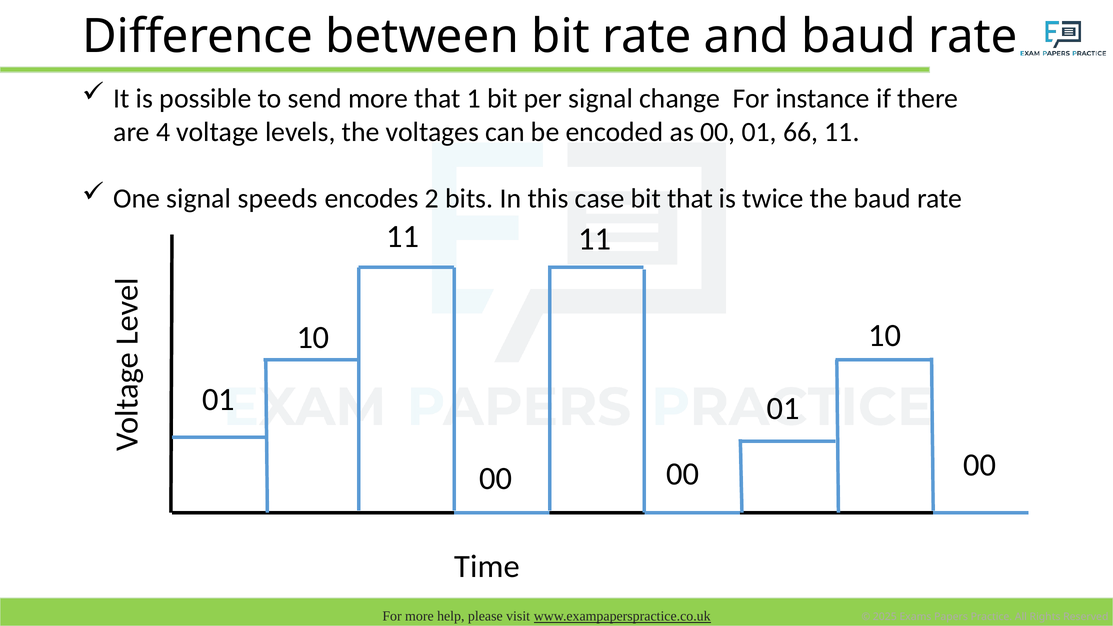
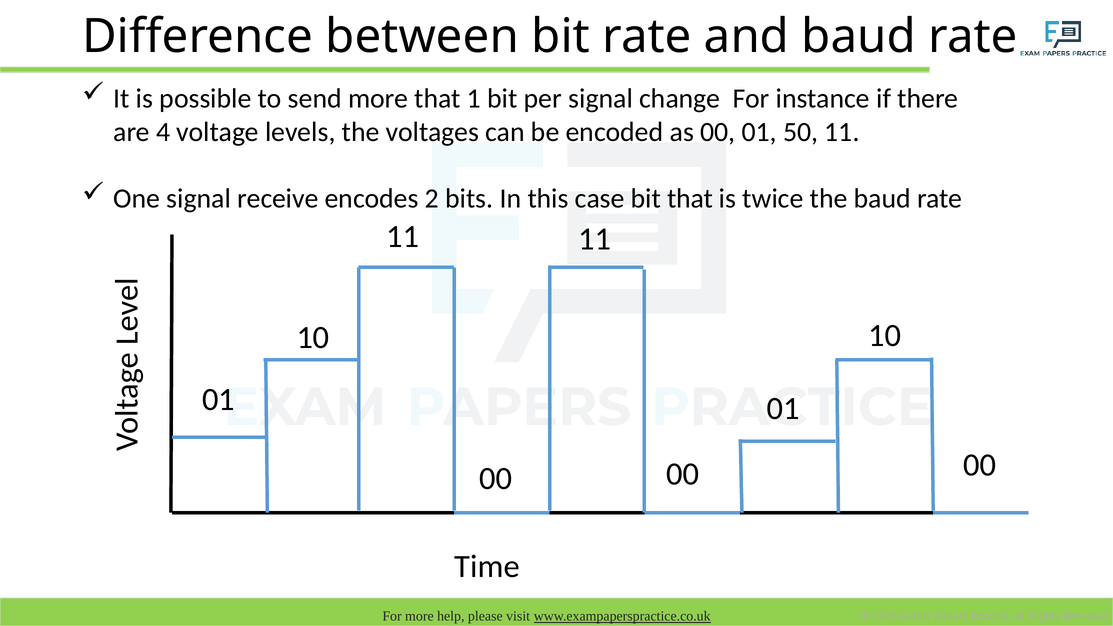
66: 66 -> 50
speeds: speeds -> receive
